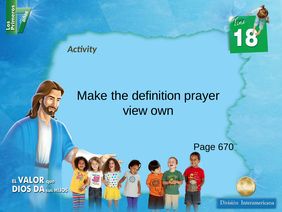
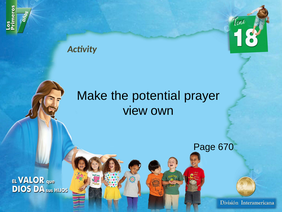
definition: definition -> potential
